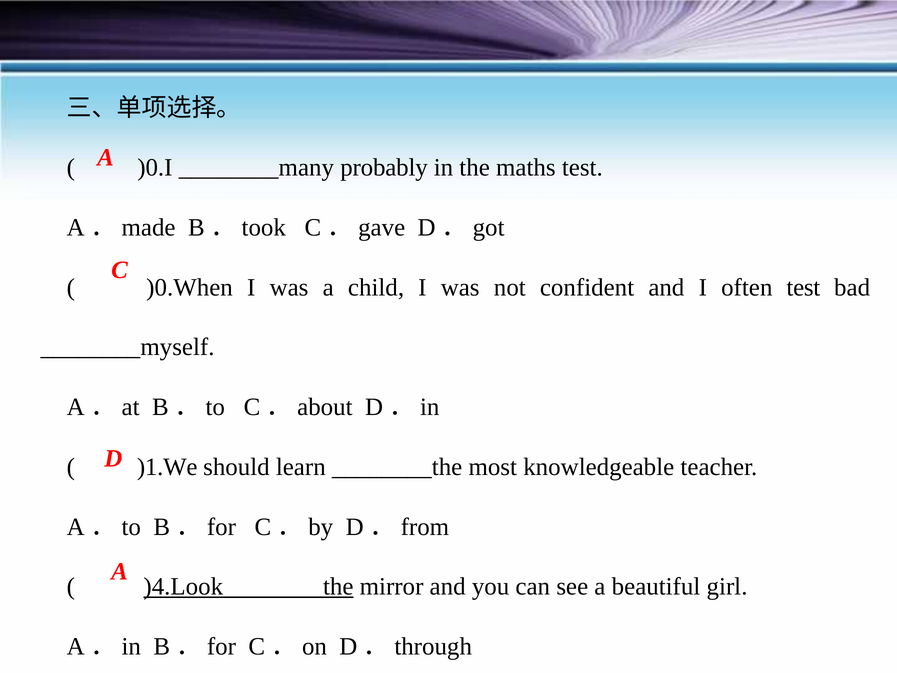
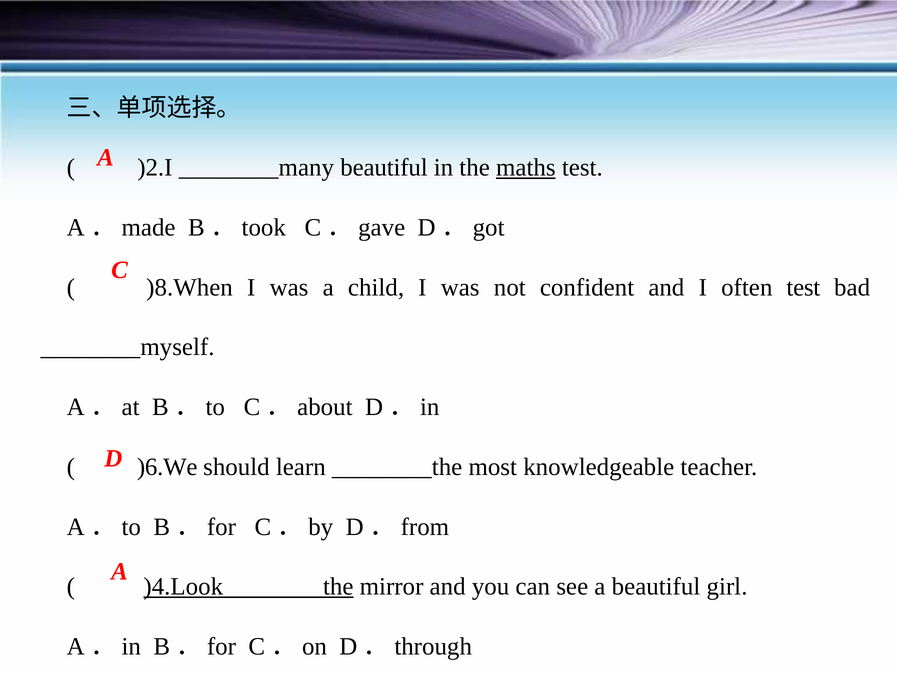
)0.I: )0.I -> )2.I
________many probably: probably -> beautiful
maths underline: none -> present
)0.When: )0.When -> )8.When
)1.We: )1.We -> )6.We
